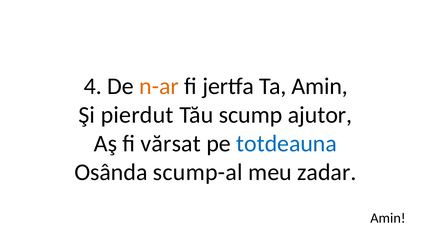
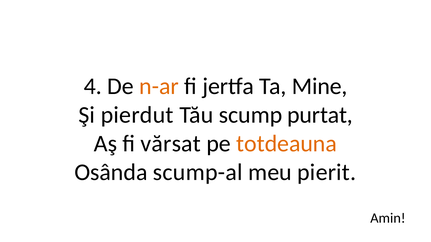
Ta Amin: Amin -> Mine
ajutor: ajutor -> purtat
totdeauna colour: blue -> orange
zadar: zadar -> pierit
